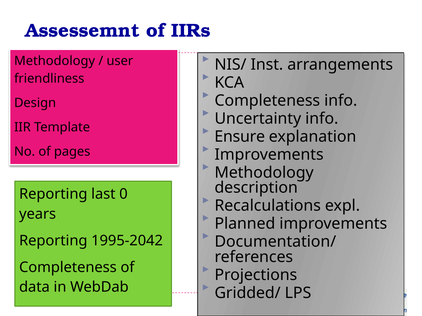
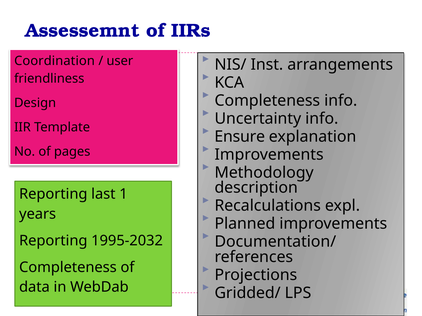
Methodology at (55, 61): Methodology -> Coordination
0: 0 -> 1
1995-2042: 1995-2042 -> 1995-2032
